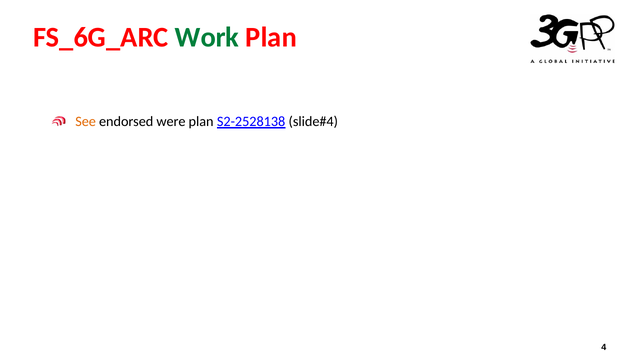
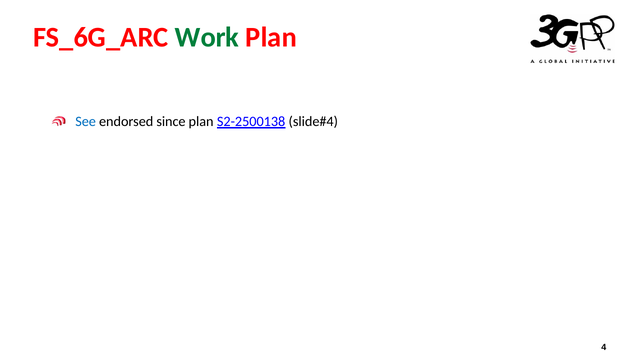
See colour: orange -> blue
were: were -> since
S2-2528138: S2-2528138 -> S2-2500138
